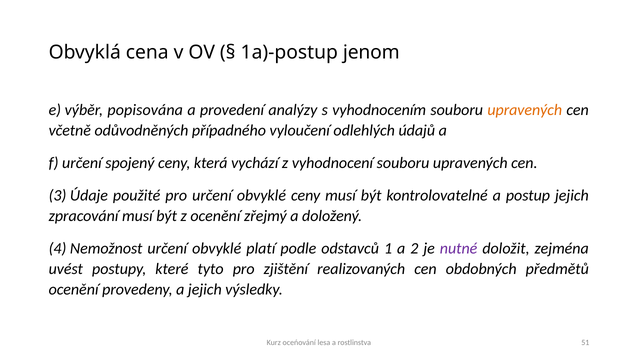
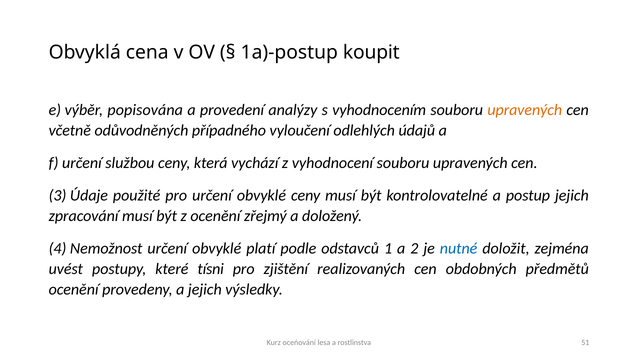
jenom: jenom -> koupit
spojený: spojený -> službou
nutné colour: purple -> blue
tyto: tyto -> tísni
